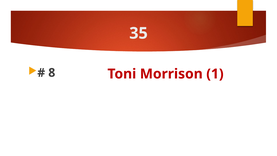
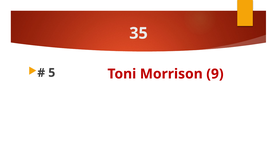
8: 8 -> 5
1: 1 -> 9
